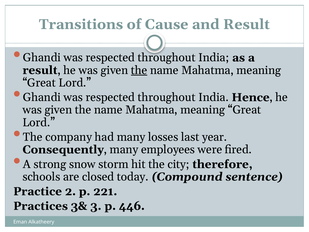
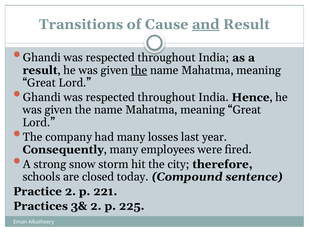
and underline: none -> present
3& 3: 3 -> 2
446: 446 -> 225
